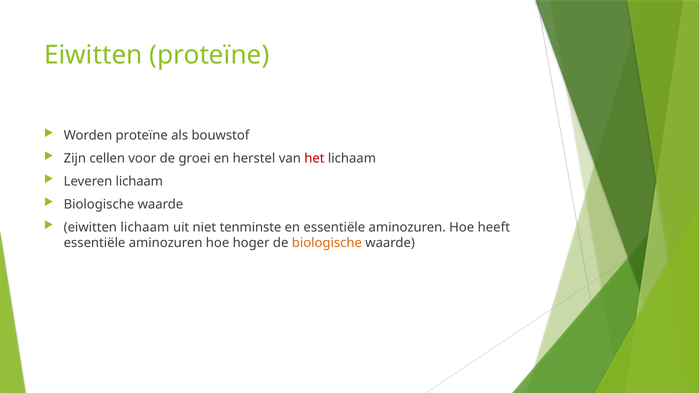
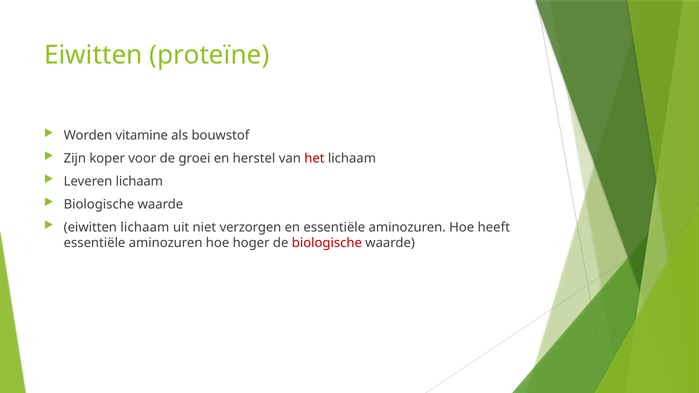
Worden proteïne: proteïne -> vitamine
cellen: cellen -> koper
tenminste: tenminste -> verzorgen
biologische at (327, 243) colour: orange -> red
